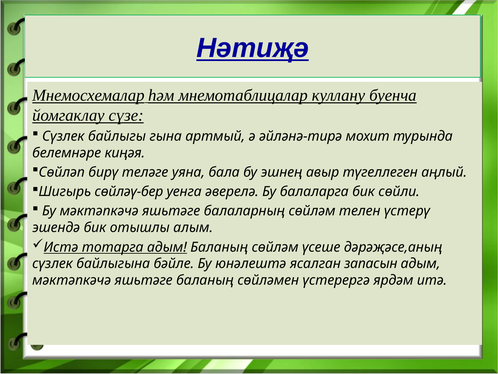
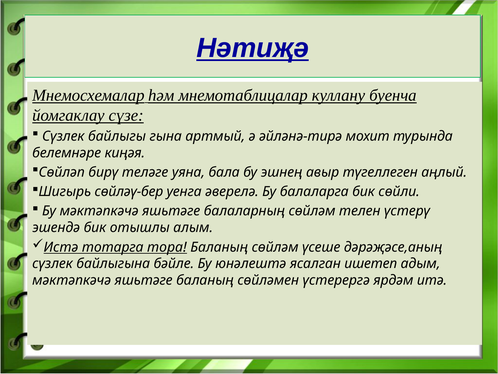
тотарга адым: адым -> тора
запасын: запасын -> ишетеп
